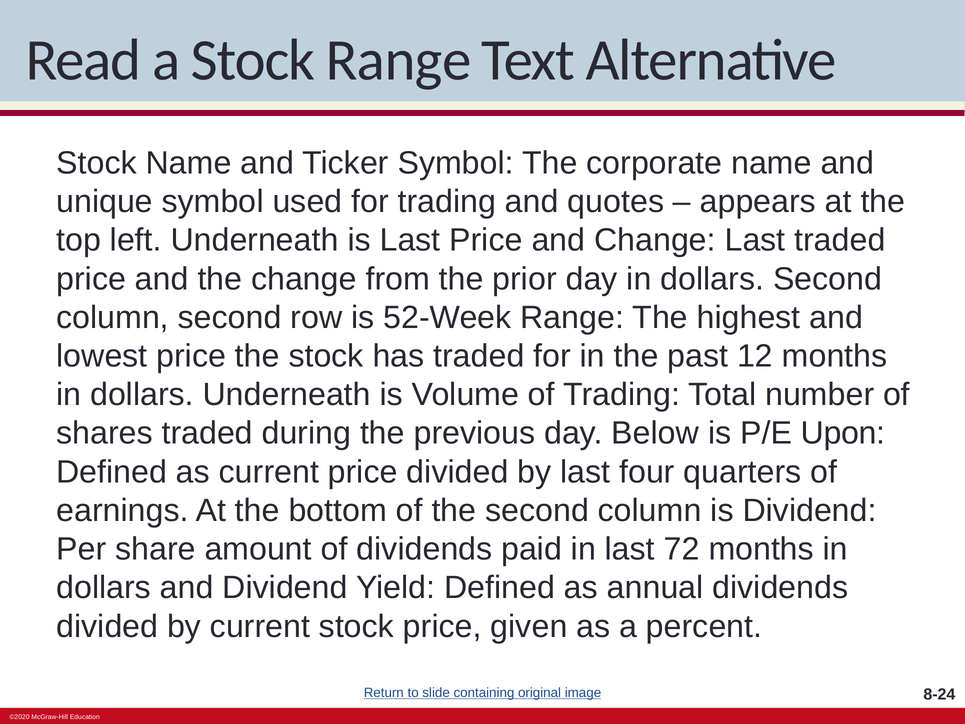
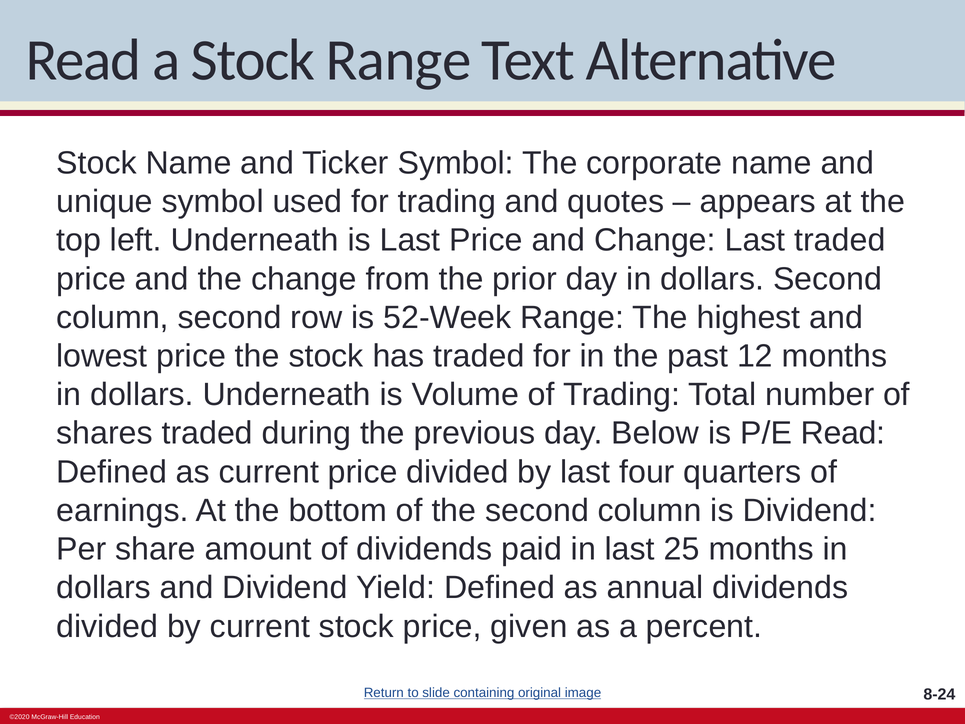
P/E Upon: Upon -> Read
72: 72 -> 25
